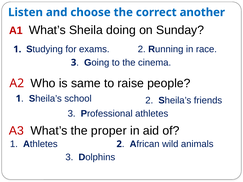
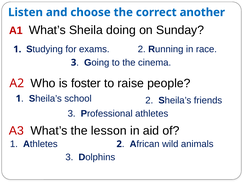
same: same -> foster
proper: proper -> lesson
